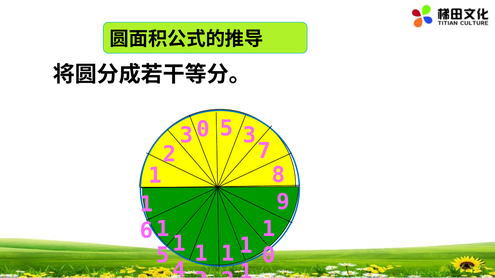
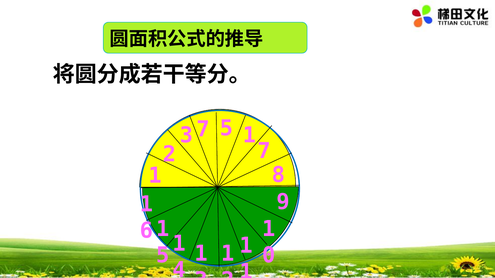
3 0: 0 -> 7
3 at (250, 135): 3 -> 1
